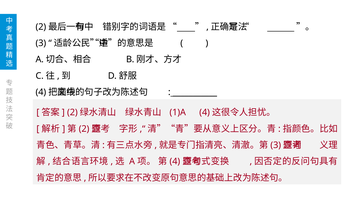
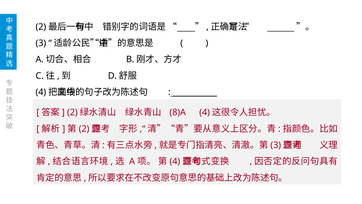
1)A: 1)A -> 8)A
